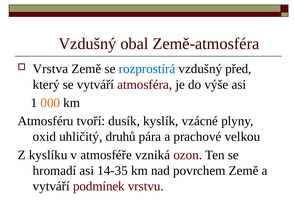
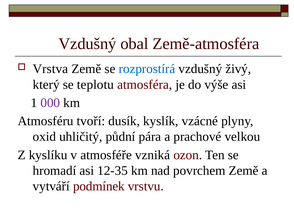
před: před -> živý
se vytváří: vytváří -> teplotu
000 colour: orange -> purple
druhů: druhů -> půdní
14-35: 14-35 -> 12-35
